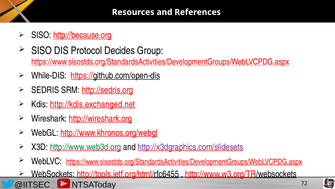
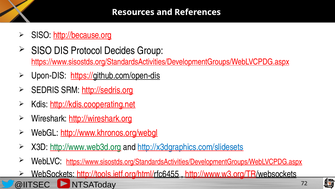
While-DIS: While-DIS -> Upon-DIS
http://kdis.exchanged.net: http://kdis.exchanged.net -> http://kdis.cooperating.net
http://x3dgraphics.com/slidesets colour: purple -> blue
